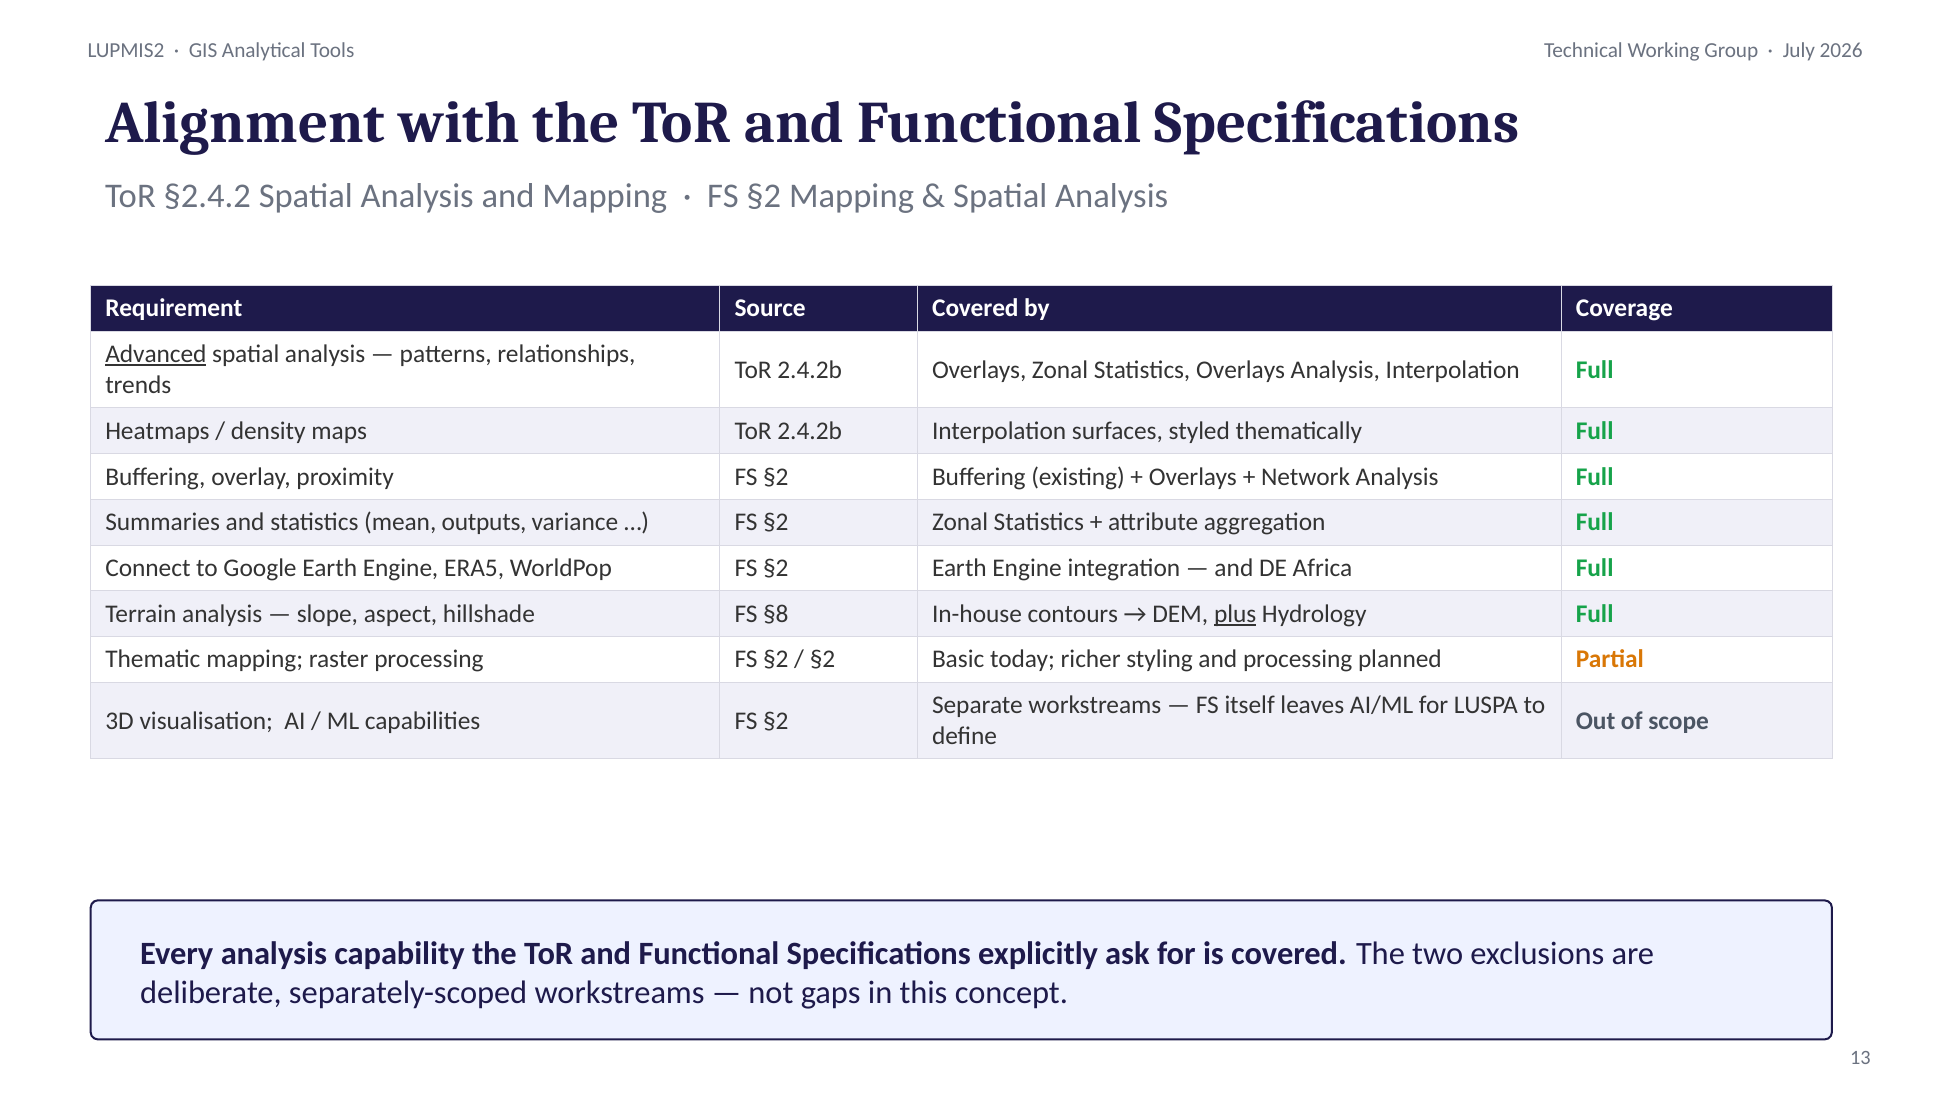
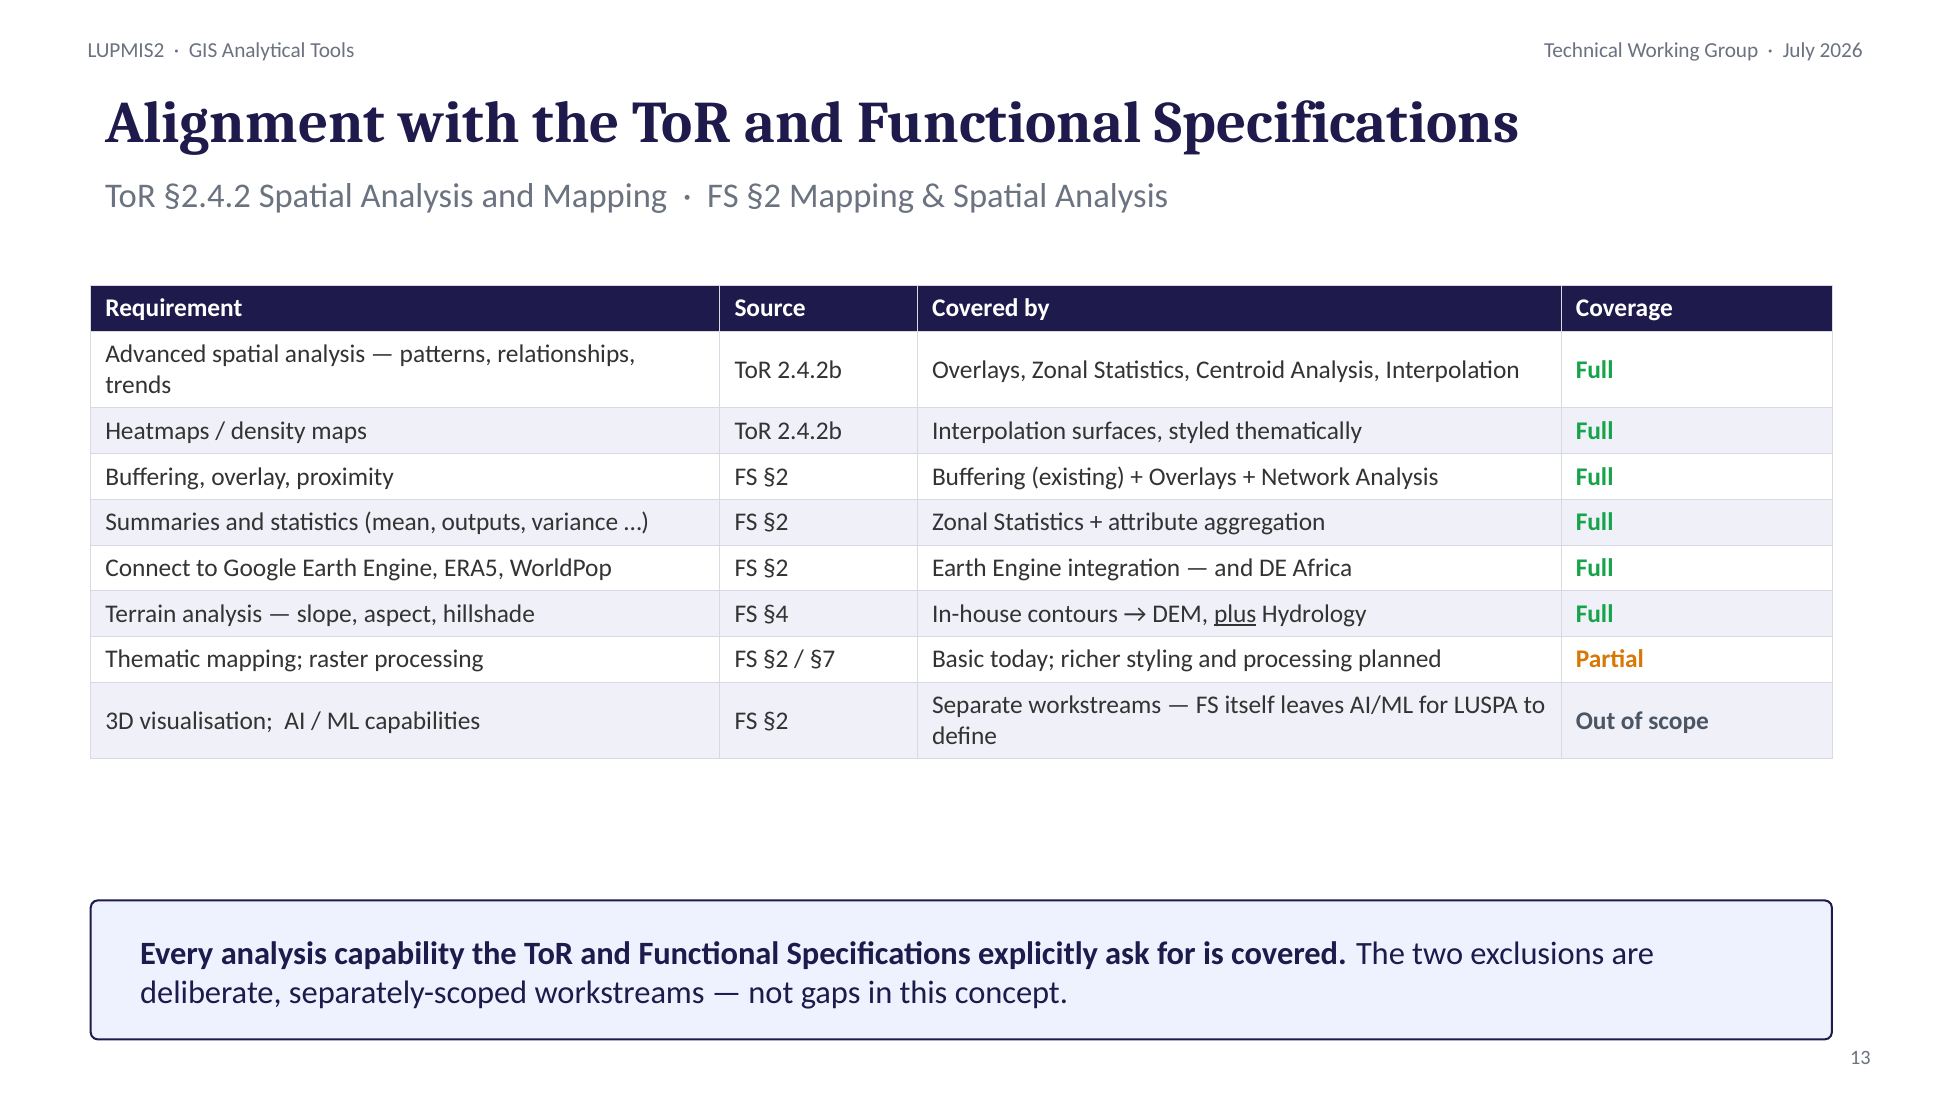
Advanced underline: present -> none
Statistics Overlays: Overlays -> Centroid
§8: §8 -> §4
§2 at (823, 659): §2 -> §7
